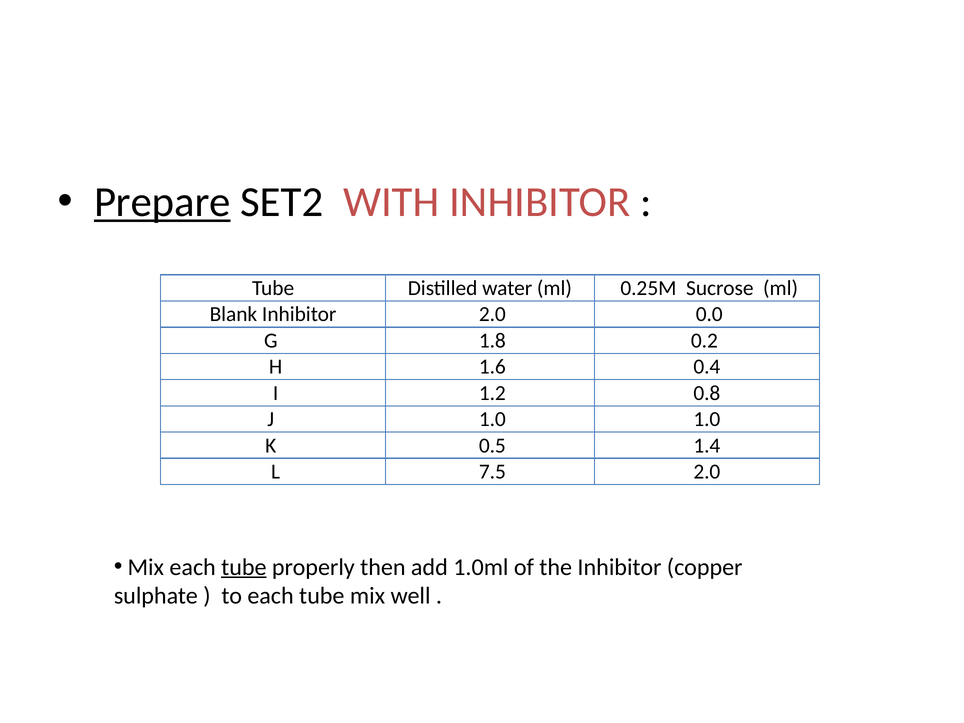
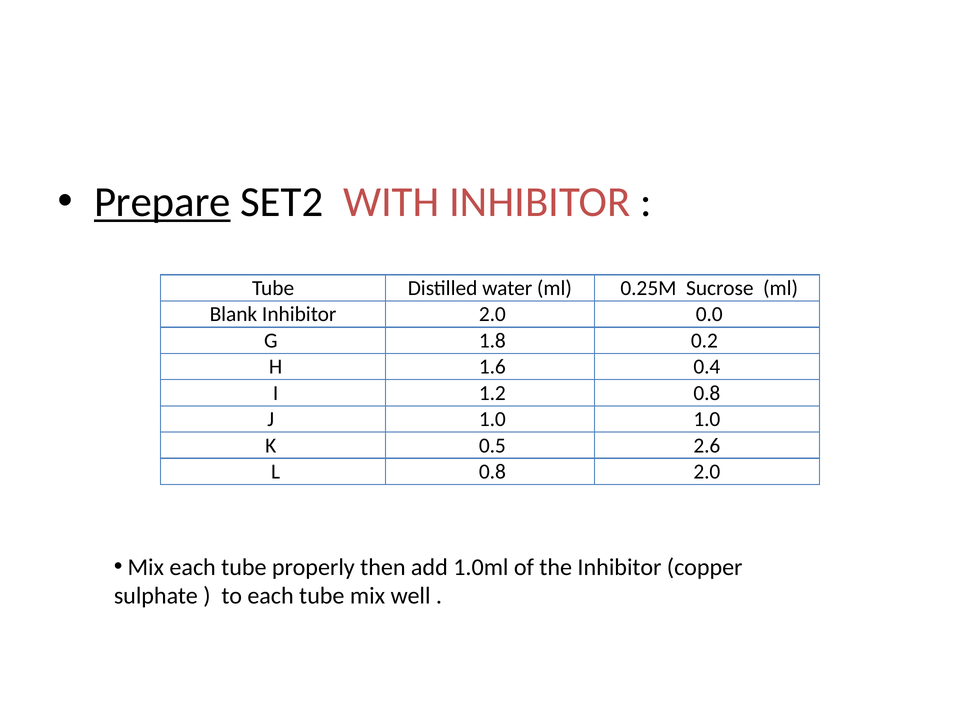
1.4: 1.4 -> 2.6
L 7.5: 7.5 -> 0.8
tube at (244, 567) underline: present -> none
